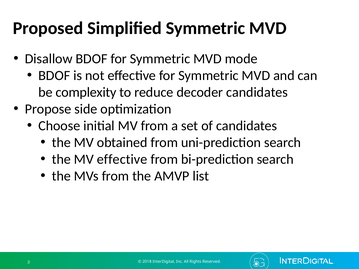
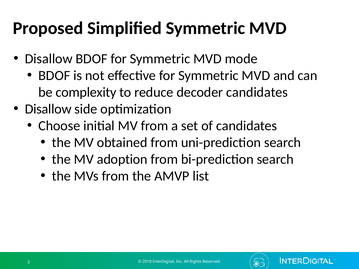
Propose at (48, 109): Propose -> Disallow
MV effective: effective -> adoption
